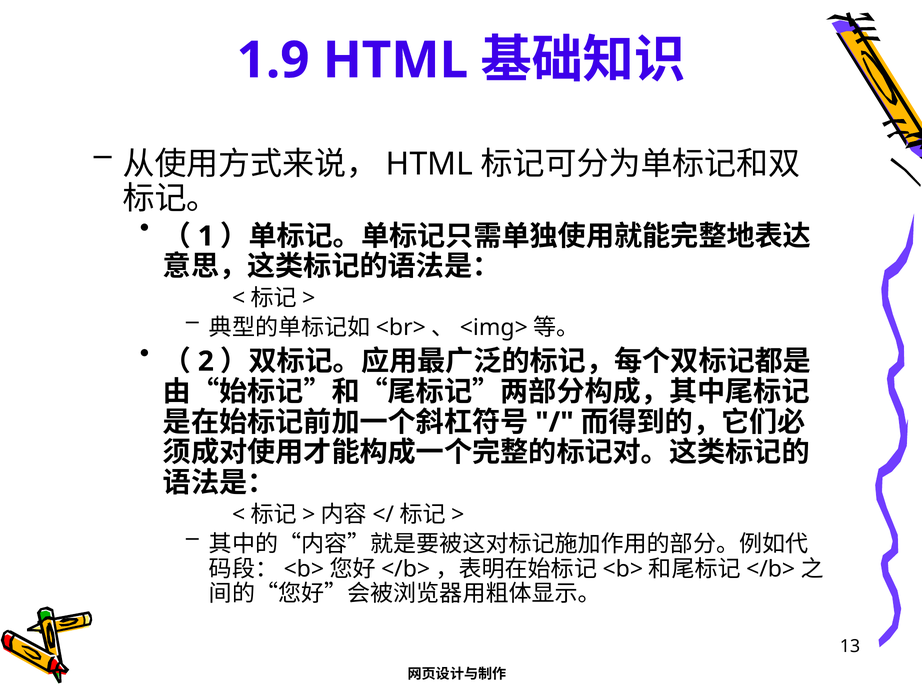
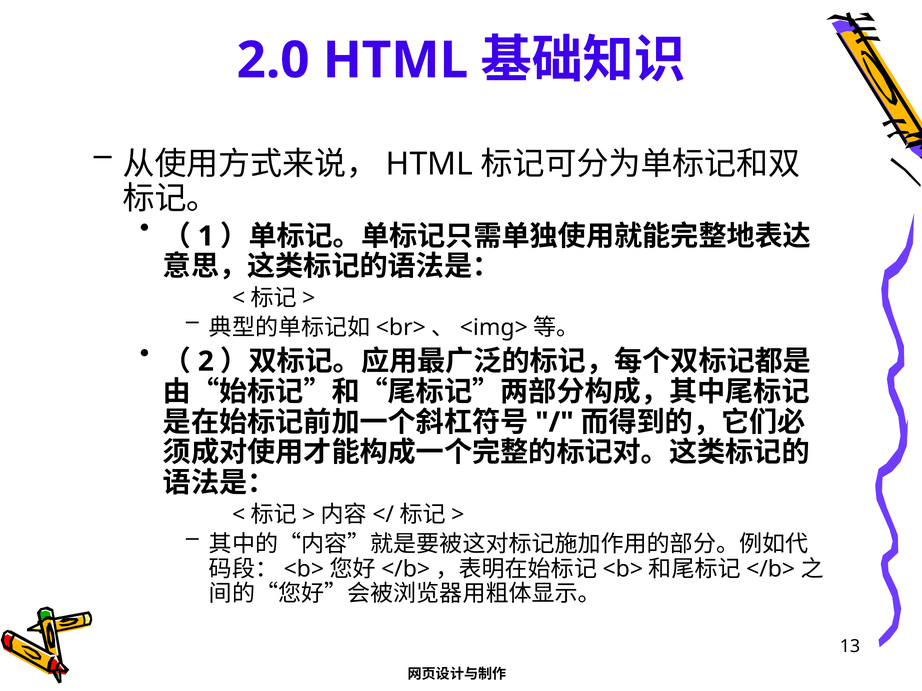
1.9: 1.9 -> 2.0
